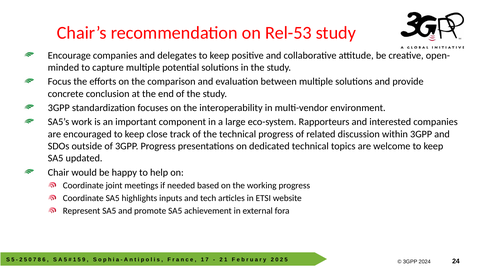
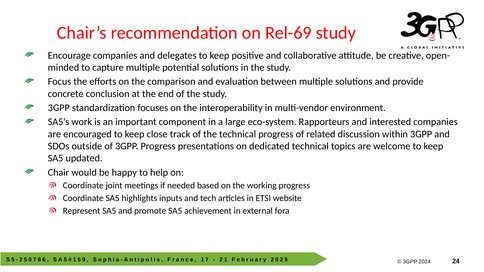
Rel-53: Rel-53 -> Rel-69
